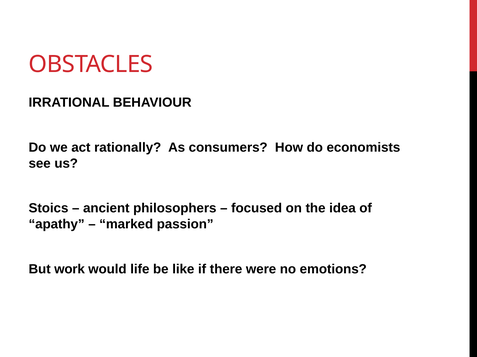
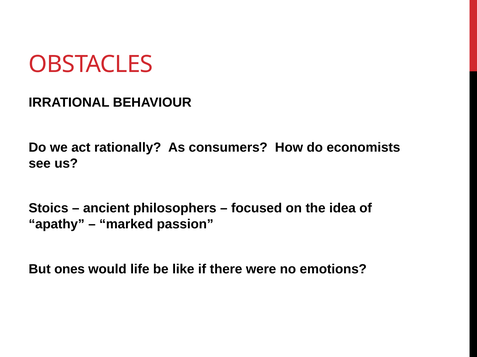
work: work -> ones
